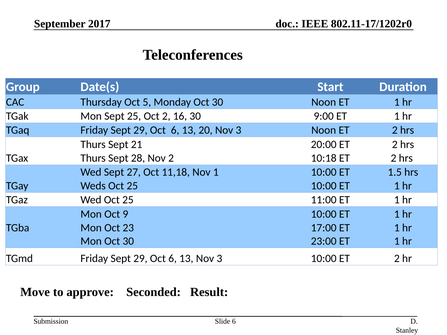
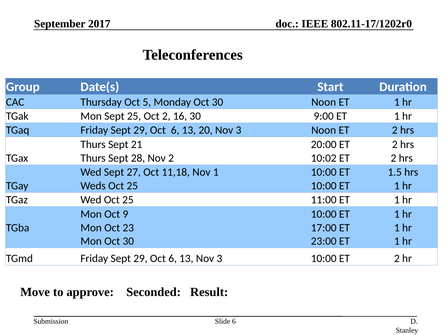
10:18: 10:18 -> 10:02
